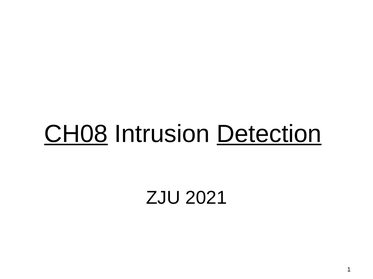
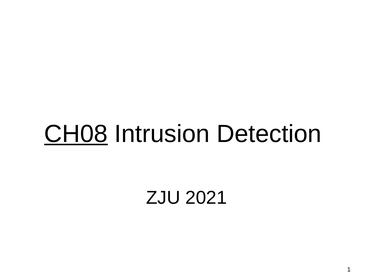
Detection underline: present -> none
